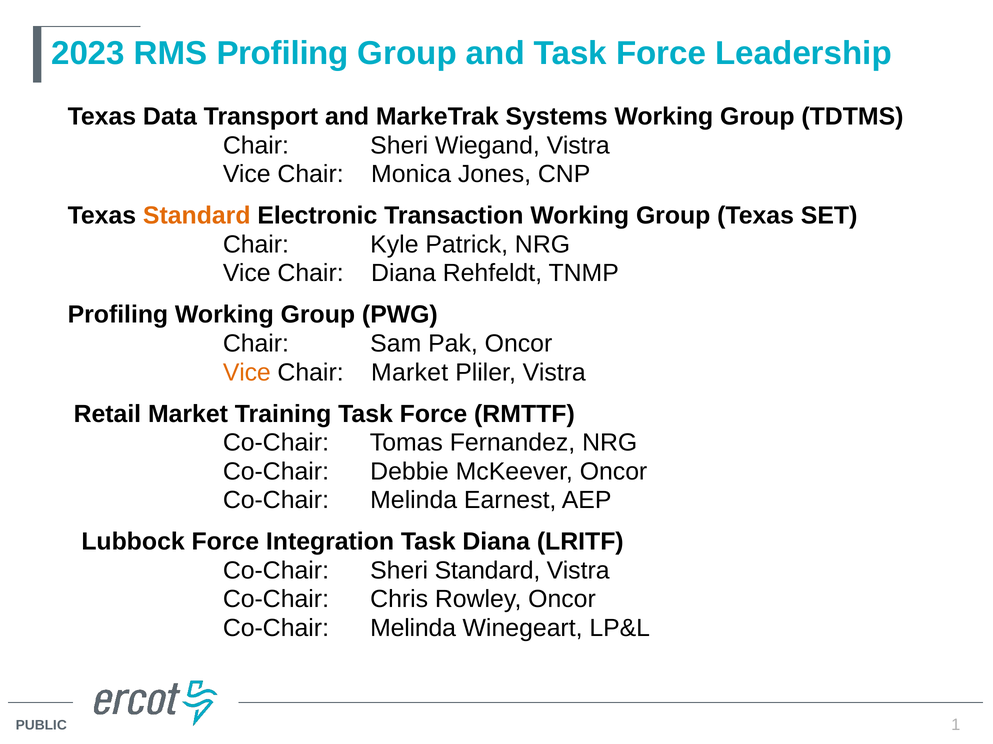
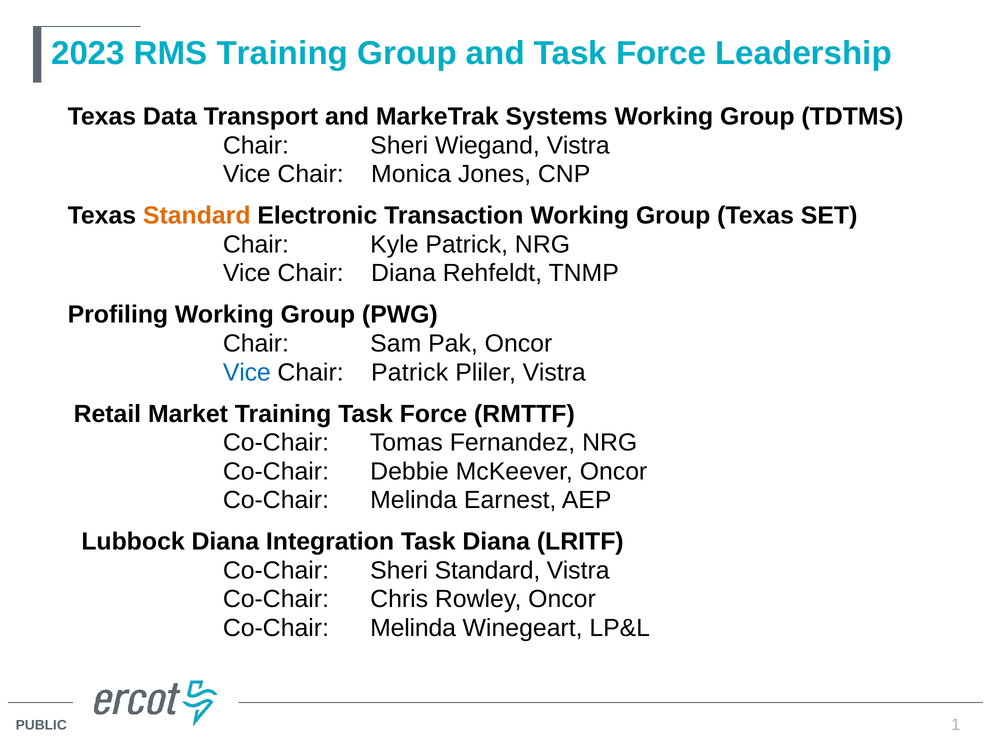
RMS Profiling: Profiling -> Training
Vice at (247, 373) colour: orange -> blue
Chair Market: Market -> Patrick
Lubbock Force: Force -> Diana
